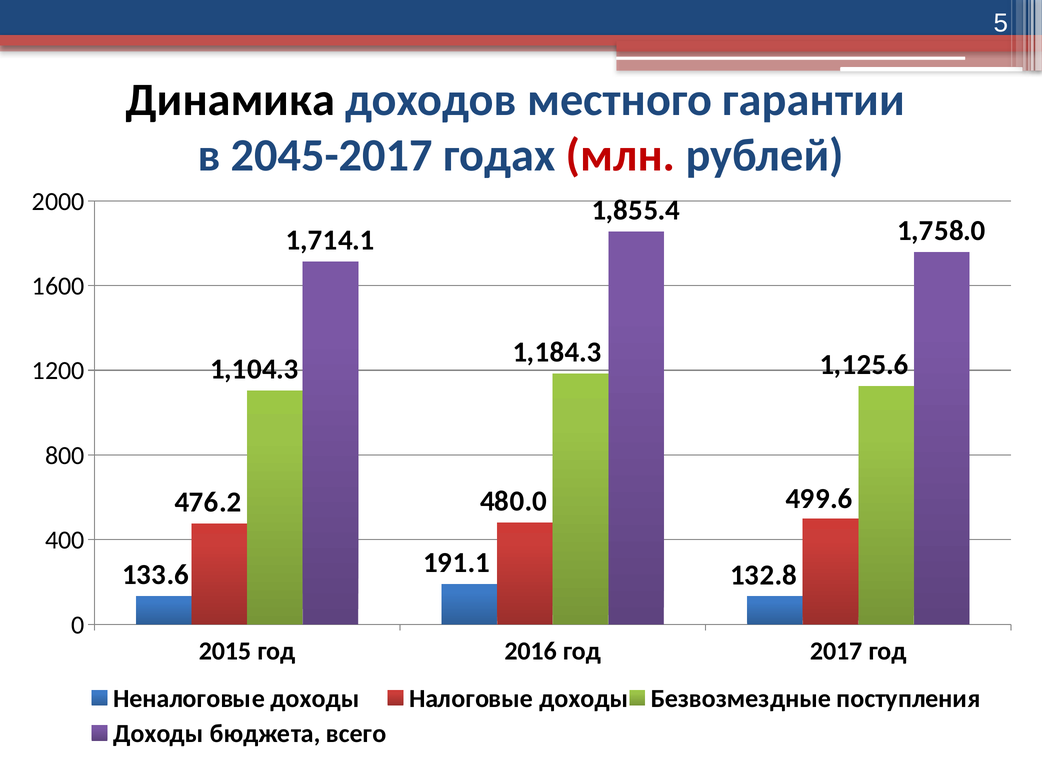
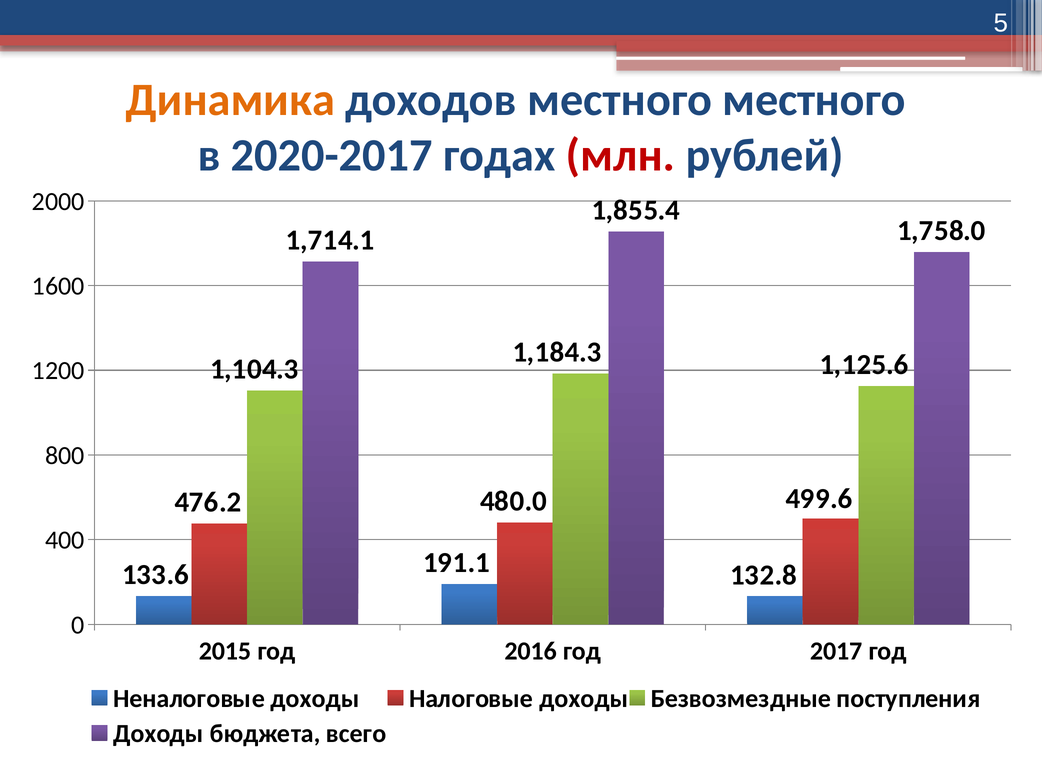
Динамика colour: black -> orange
местного гарантии: гарантии -> местного
2045-2017: 2045-2017 -> 2020-2017
